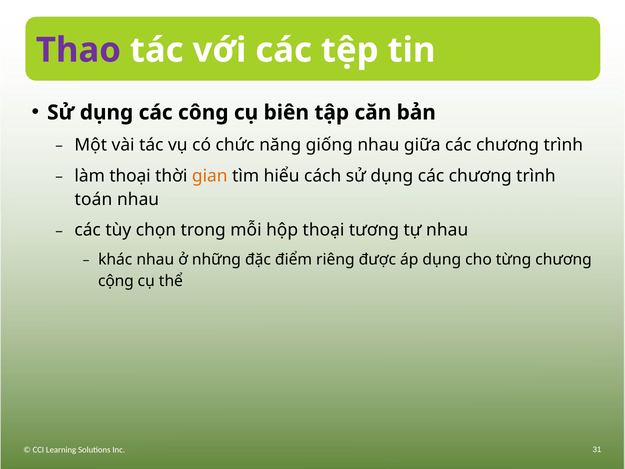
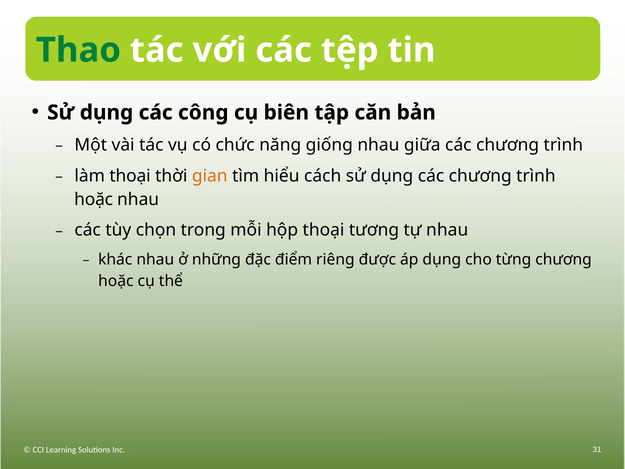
Thao colour: purple -> green
toán at (93, 199): toán -> hoặc
cộng at (116, 281): cộng -> hoặc
